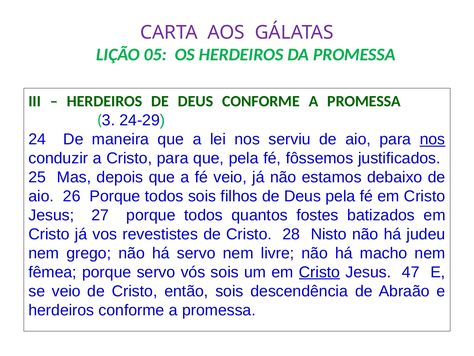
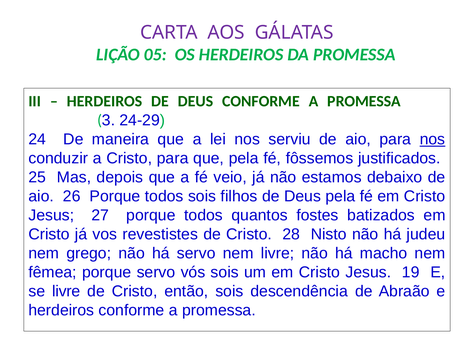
Cristo at (319, 272) underline: present -> none
47: 47 -> 19
se veio: veio -> livre
